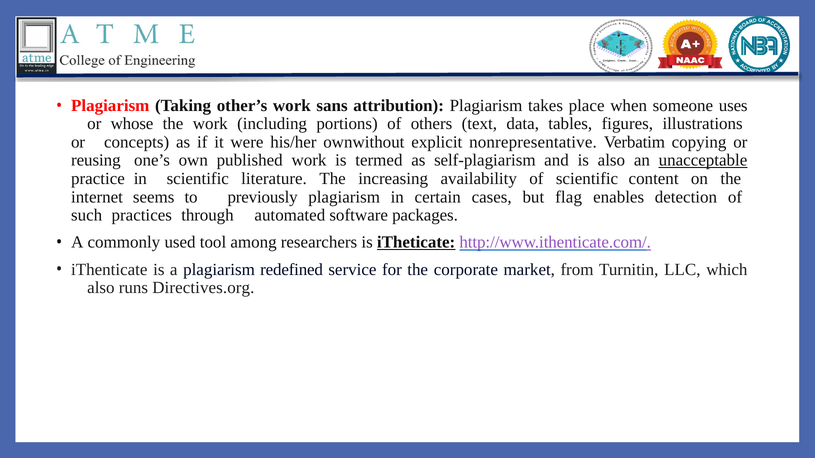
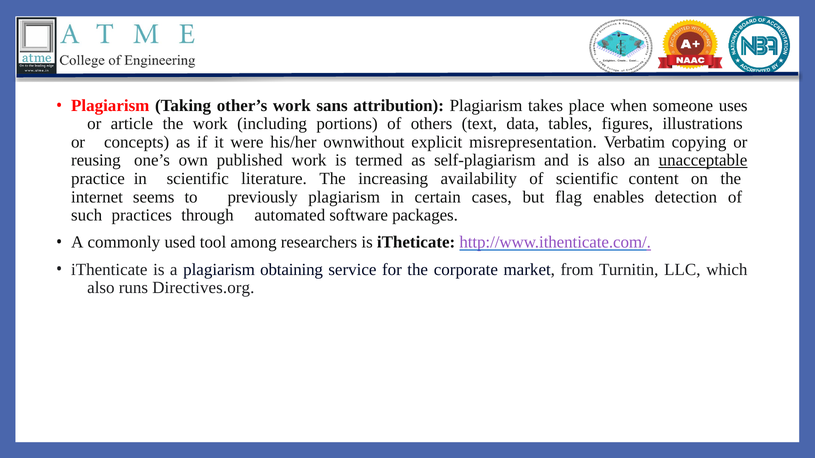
whose: whose -> article
nonrepresentative: nonrepresentative -> misrepresentation
iTheticate underline: present -> none
redefined: redefined -> obtaining
